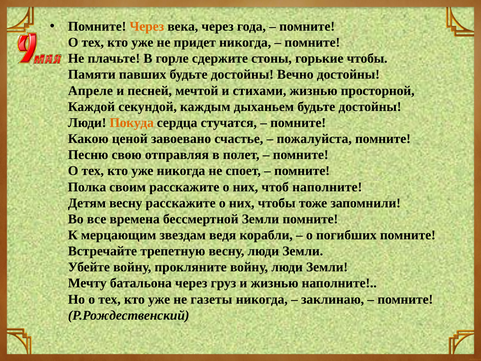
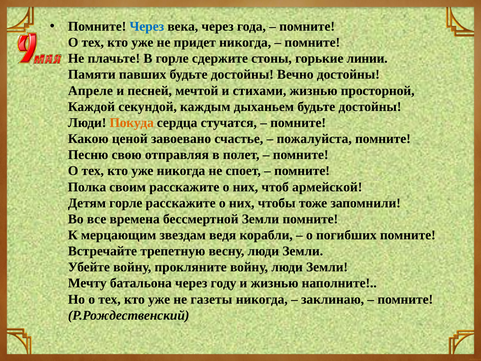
Через at (147, 26) colour: orange -> blue
горькие чтобы: чтобы -> линии
чтоб наполните: наполните -> армейской
Детям весну: весну -> горле
груз: груз -> году
